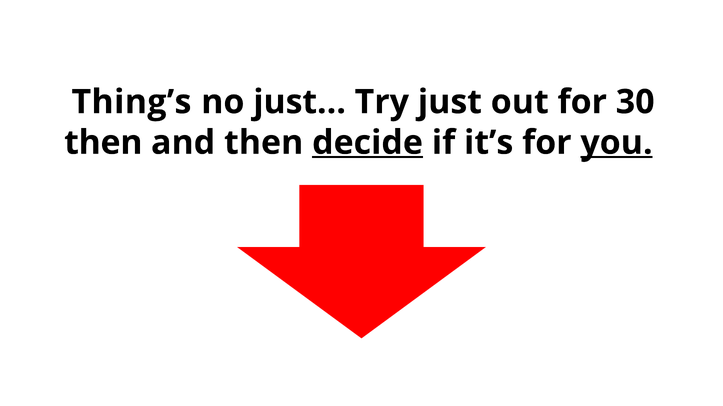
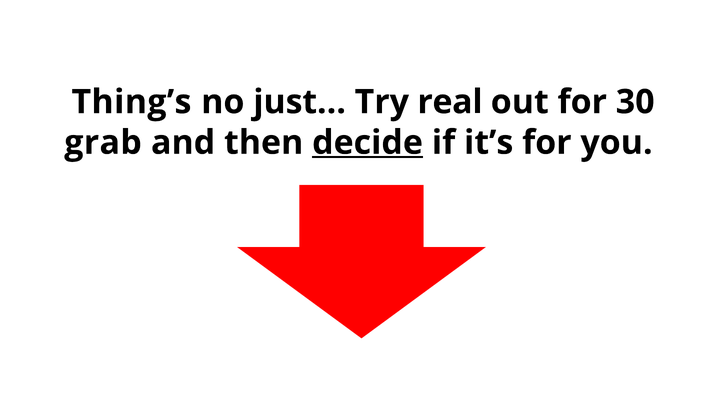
just: just -> real
then at (103, 143): then -> grab
you underline: present -> none
